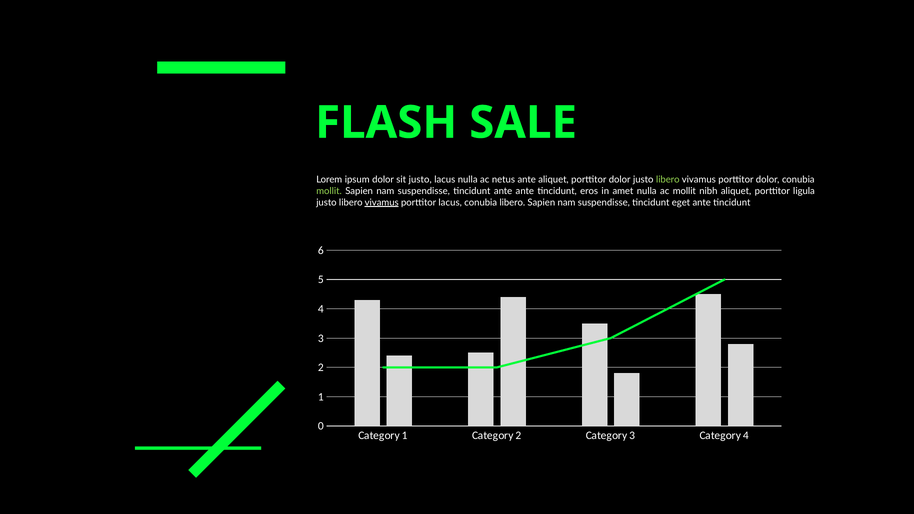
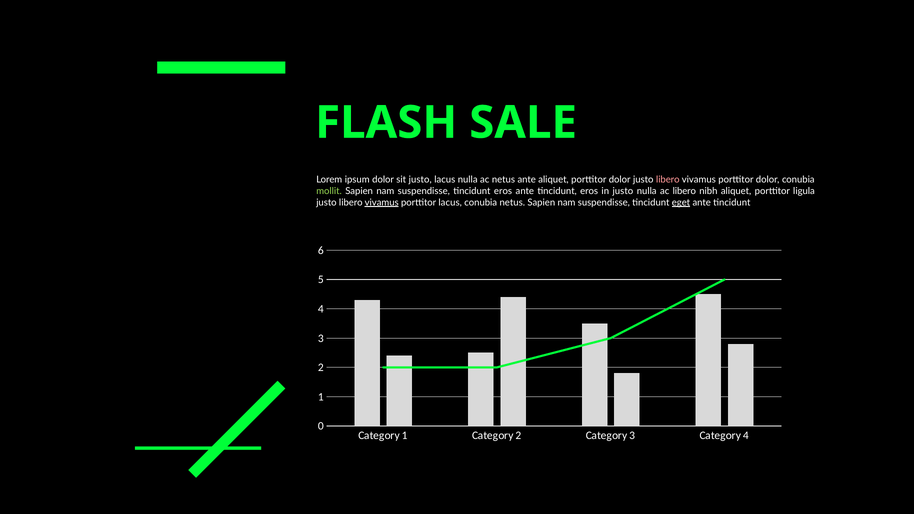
libero at (668, 180) colour: light green -> pink
suspendisse tincidunt ante: ante -> eros
in amet: amet -> justo
ac mollit: mollit -> libero
conubia libero: libero -> netus
eget underline: none -> present
